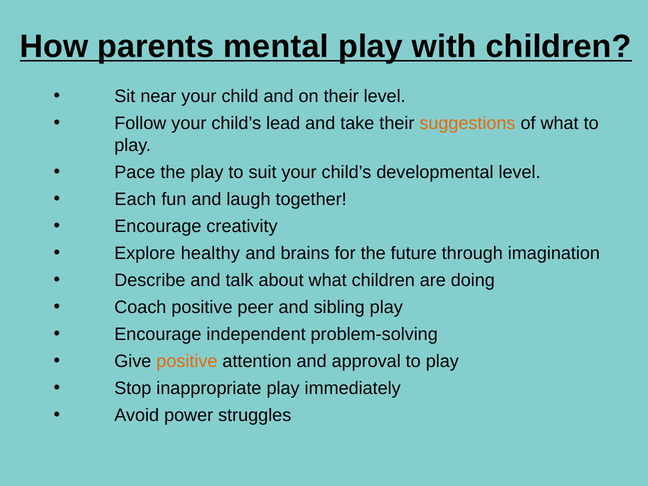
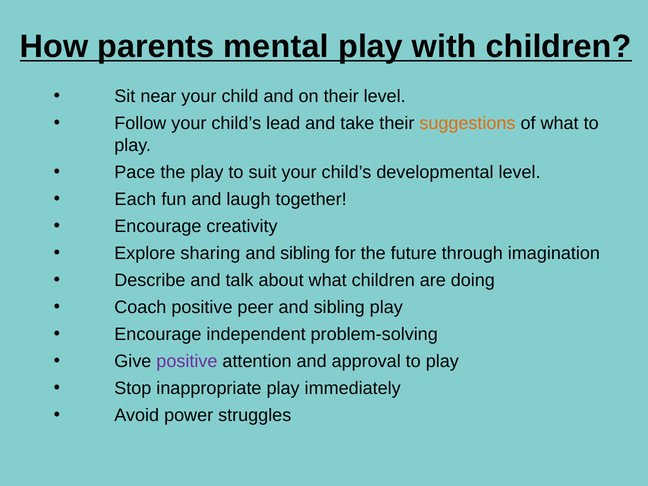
healthy: healthy -> sharing
brains at (305, 253): brains -> sibling
positive at (187, 361) colour: orange -> purple
